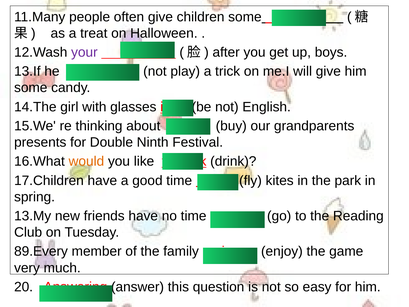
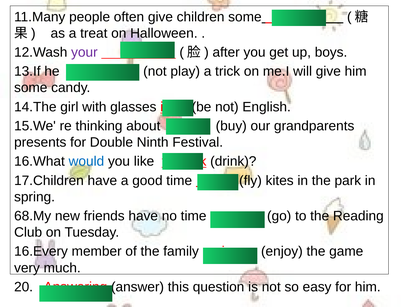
would colour: orange -> blue
13.My: 13.My -> 68.My
89.Every: 89.Every -> 16.Every
